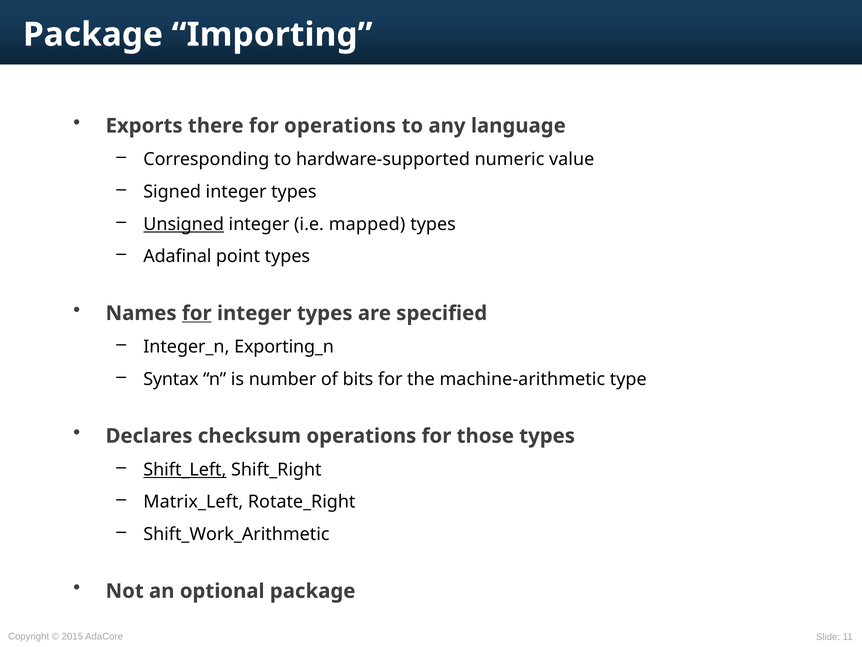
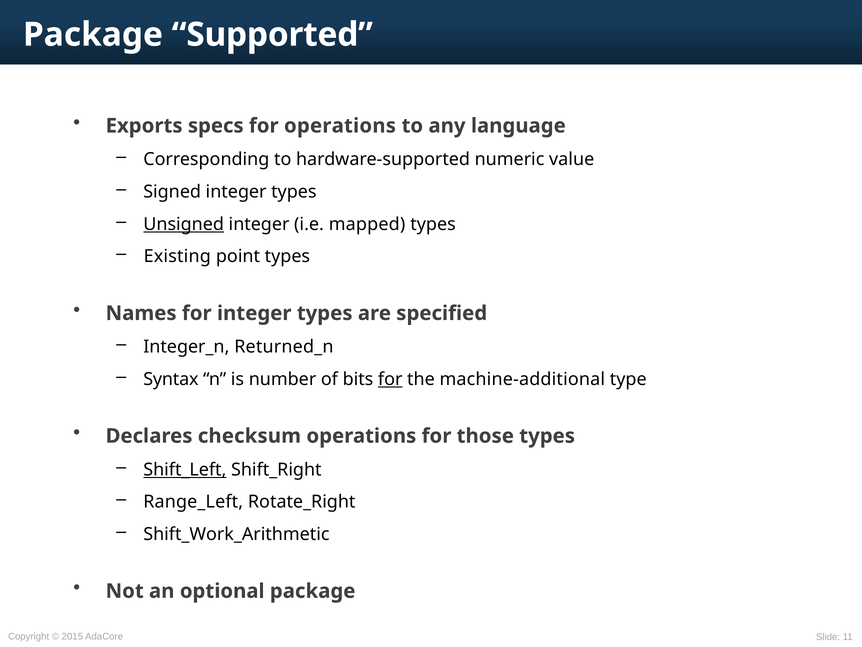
Importing: Importing -> Supported
there: there -> specs
Adafinal: Adafinal -> Existing
for at (197, 313) underline: present -> none
Exporting_n: Exporting_n -> Returned_n
for at (390, 379) underline: none -> present
machine-arithmetic: machine-arithmetic -> machine-additional
Matrix_Left: Matrix_Left -> Range_Left
